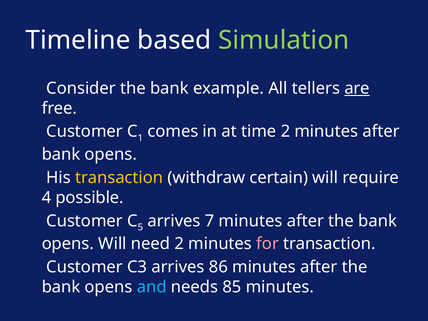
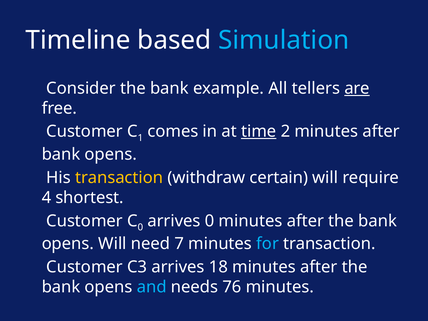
Simulation colour: light green -> light blue
time underline: none -> present
possible: possible -> shortest
5 at (140, 227): 5 -> 0
arrives 7: 7 -> 0
need 2: 2 -> 7
for colour: pink -> light blue
86: 86 -> 18
85: 85 -> 76
